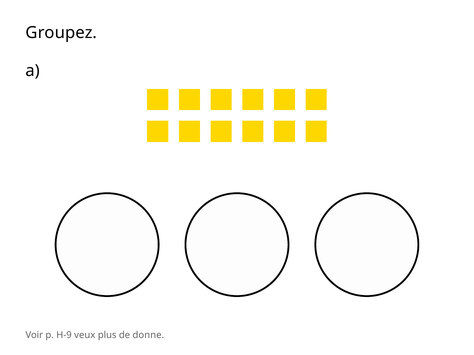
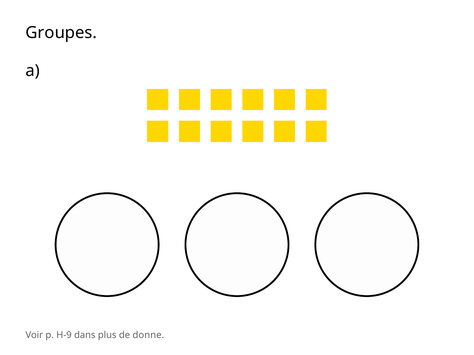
Groupez: Groupez -> Groupes
veux: veux -> dans
